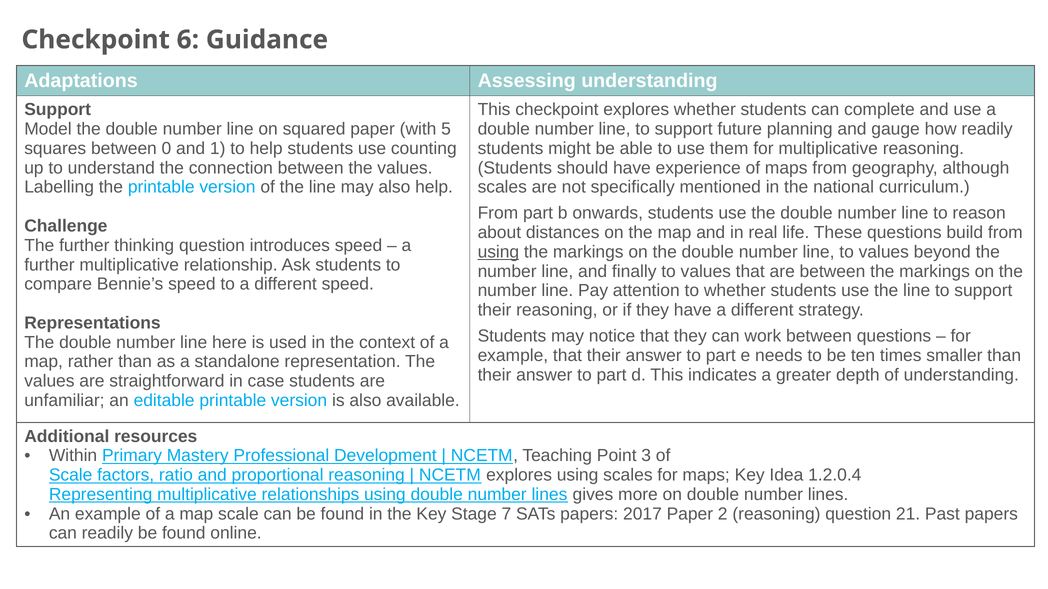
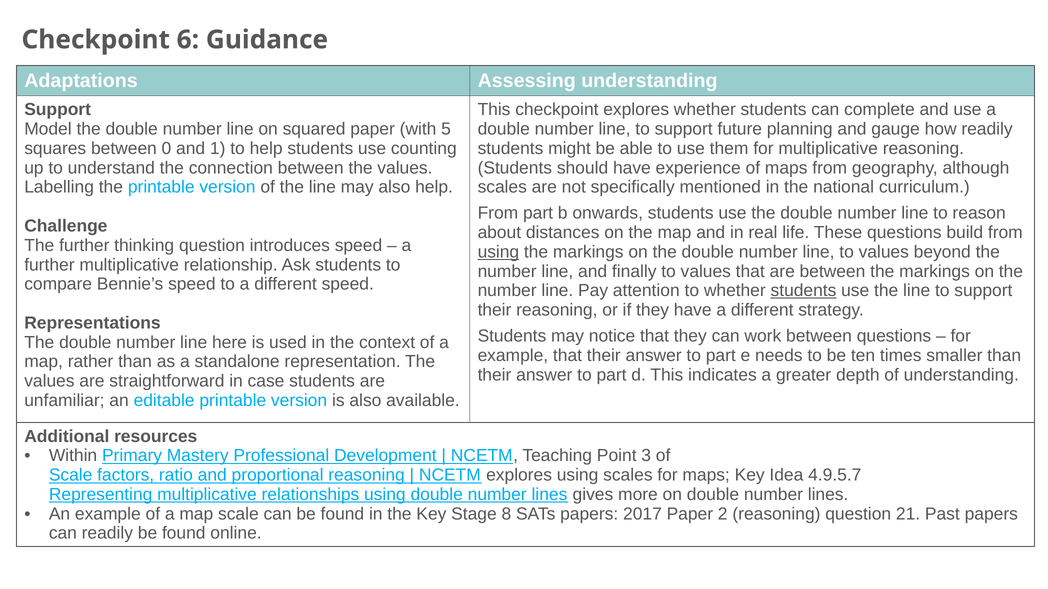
students at (804, 291) underline: none -> present
1.2.0.4: 1.2.0.4 -> 4.9.5.7
7: 7 -> 8
